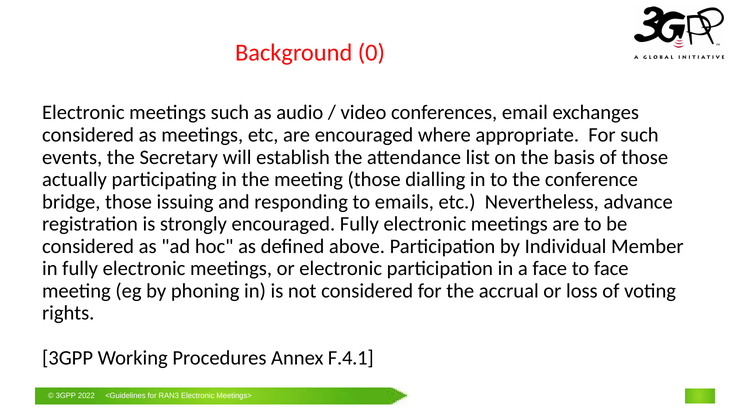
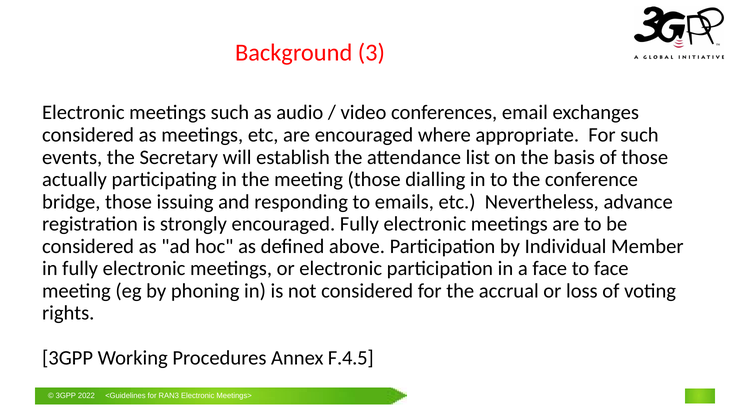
Background 0: 0 -> 3
F.4.1: F.4.1 -> F.4.5
